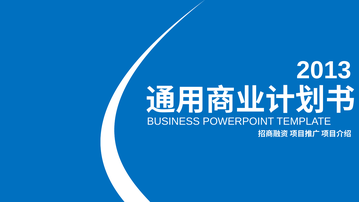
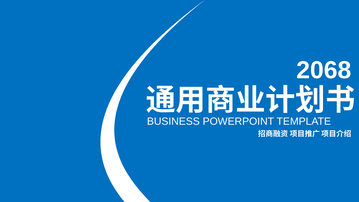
2013: 2013 -> 2068
